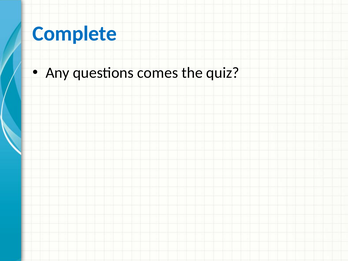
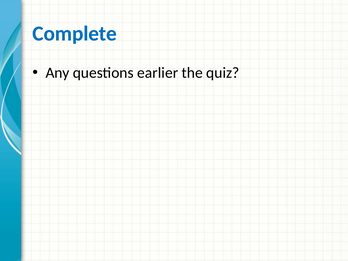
comes: comes -> earlier
